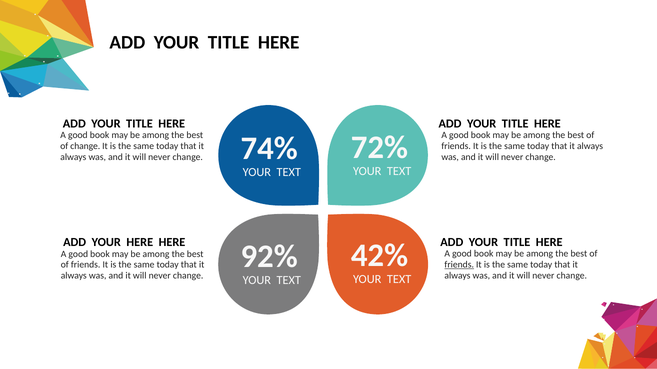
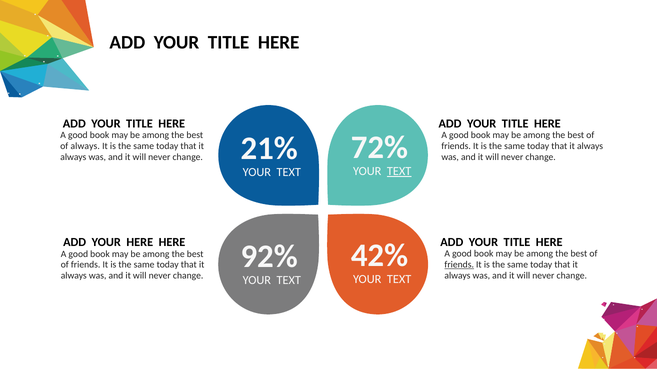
74%: 74% -> 21%
of change: change -> always
TEXT at (399, 171) underline: none -> present
